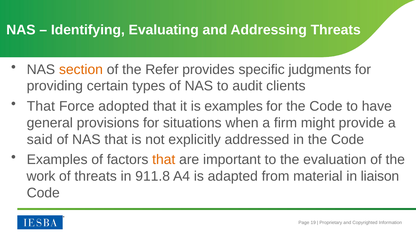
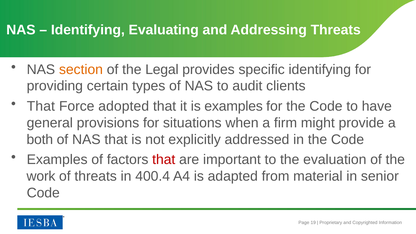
Refer: Refer -> Legal
specific judgments: judgments -> identifying
said: said -> both
that at (164, 160) colour: orange -> red
911.8: 911.8 -> 400.4
liaison: liaison -> senior
